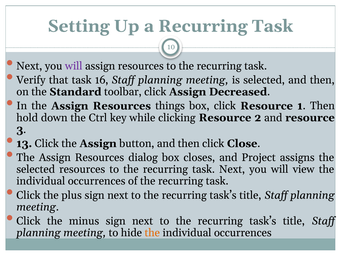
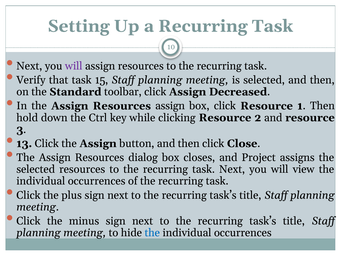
16: 16 -> 15
Resources things: things -> assign
the at (152, 233) colour: orange -> blue
